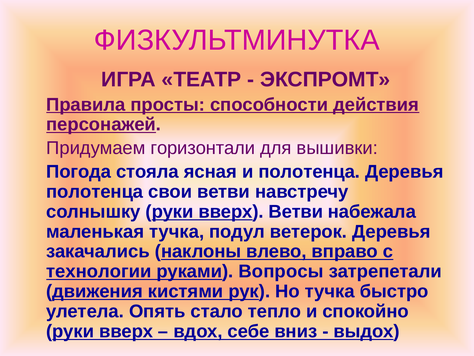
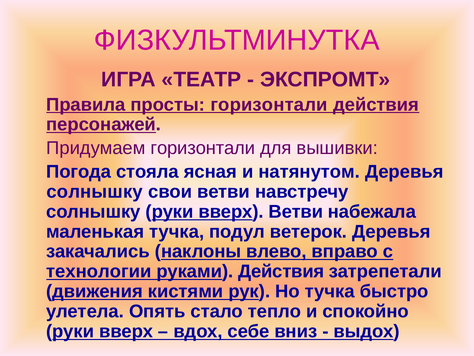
просты способности: способности -> горизонтали
и полотенца: полотенца -> натянутом
полотенца at (95, 191): полотенца -> солнышку
руками Вопросы: Вопросы -> Действия
